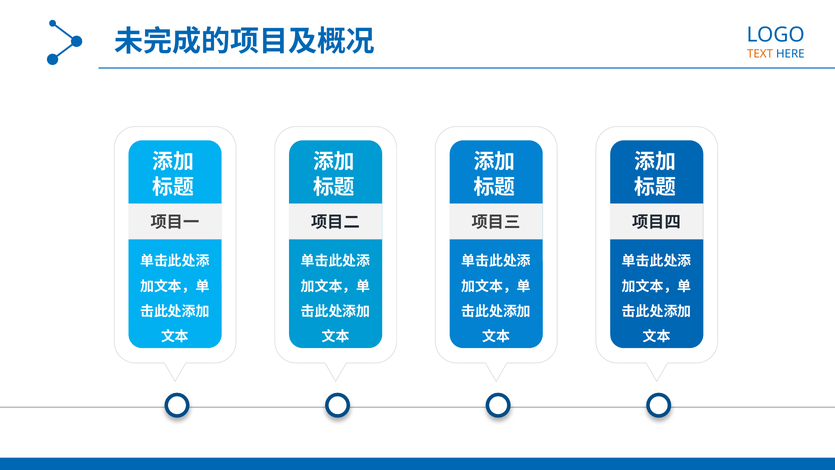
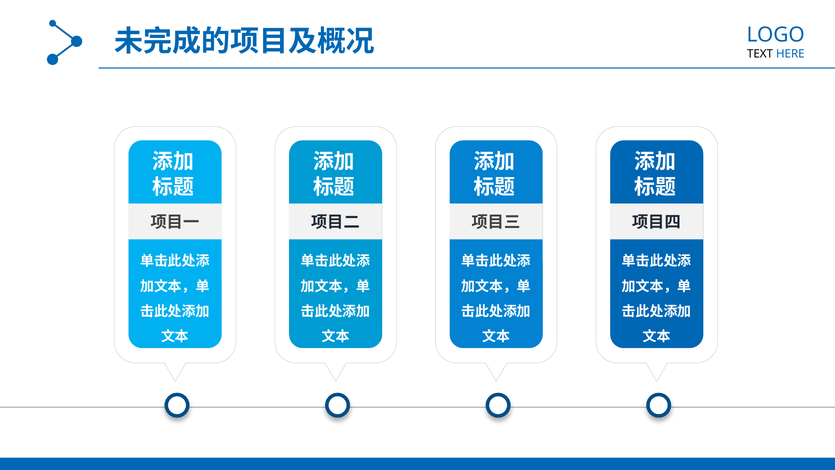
TEXT colour: orange -> black
